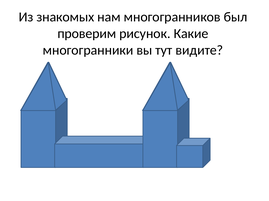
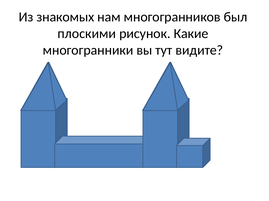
проверим: проверим -> плоскими
